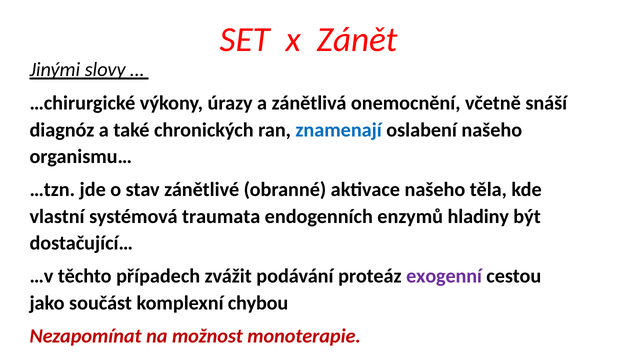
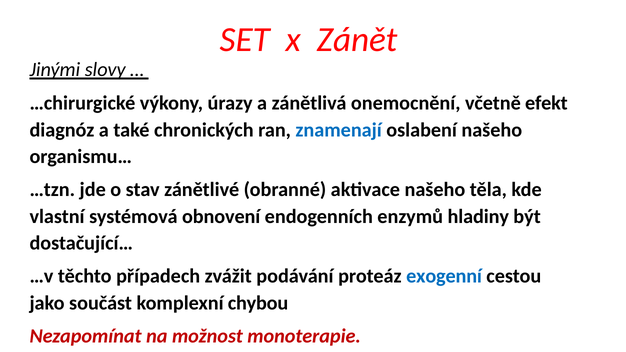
snáší: snáší -> efekt
traumata: traumata -> obnovení
exogenní colour: purple -> blue
